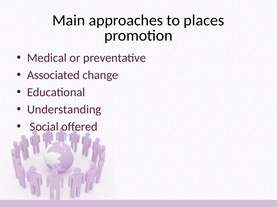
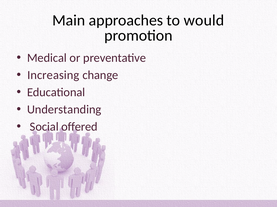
places: places -> would
Associated: Associated -> Increasing
